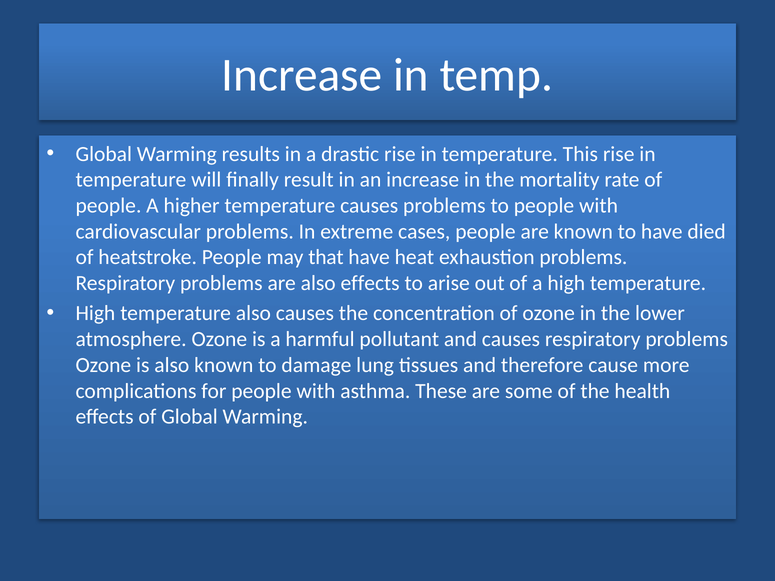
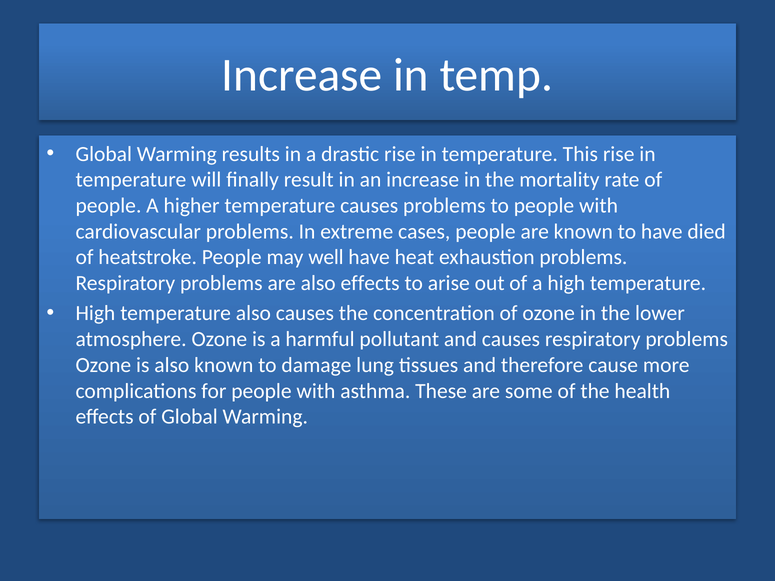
that: that -> well
